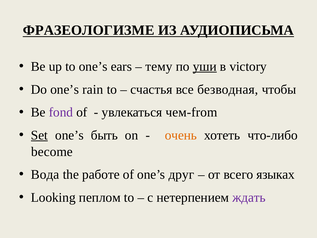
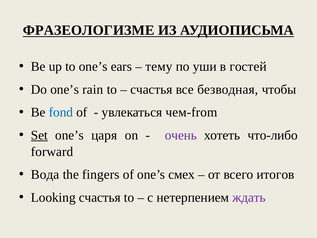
уши underline: present -> none
victory: victory -> гостей
fond colour: purple -> blue
быть: быть -> царя
очень colour: orange -> purple
become: become -> forward
работе: работе -> fingers
друг: друг -> смех
языках: языках -> итогов
Looking пеплом: пеплом -> счастья
